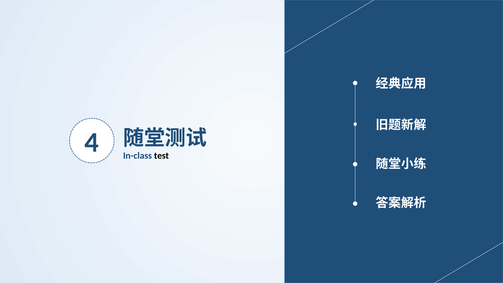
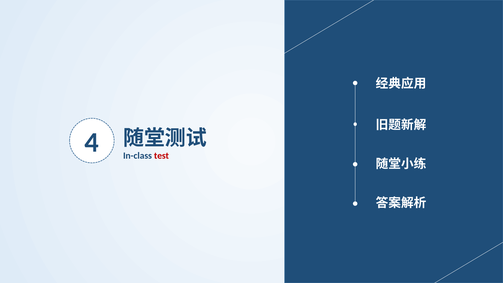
test colour: black -> red
